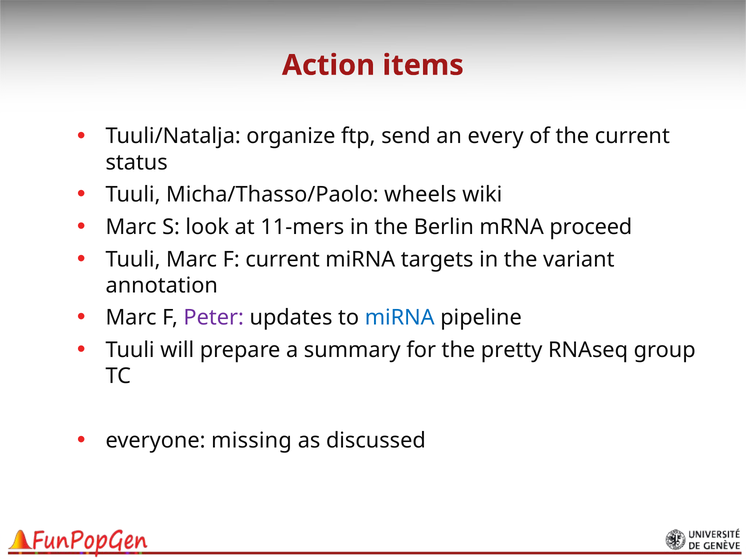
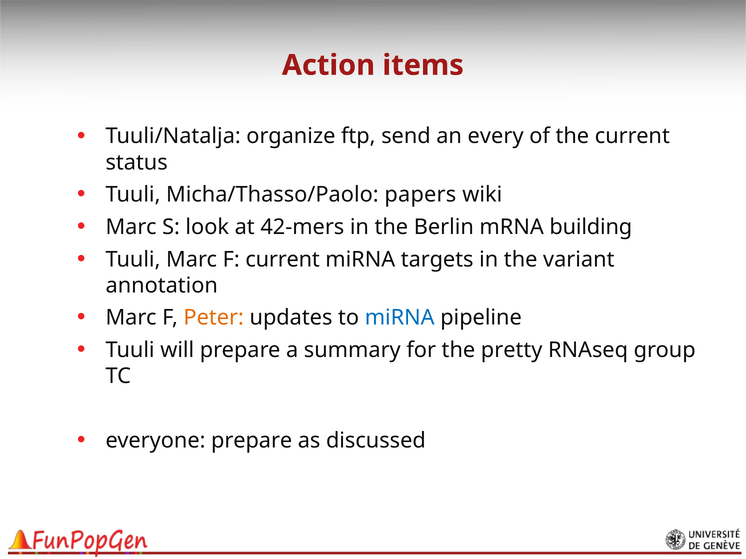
wheels: wheels -> papers
11-mers: 11-mers -> 42-mers
proceed: proceed -> building
Peter colour: purple -> orange
everyone missing: missing -> prepare
